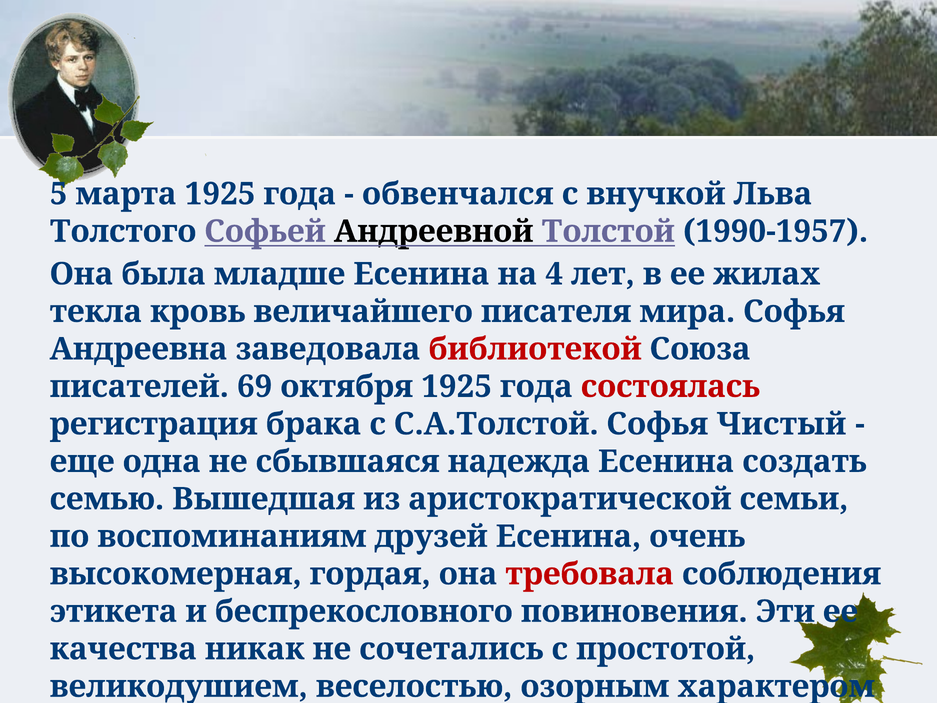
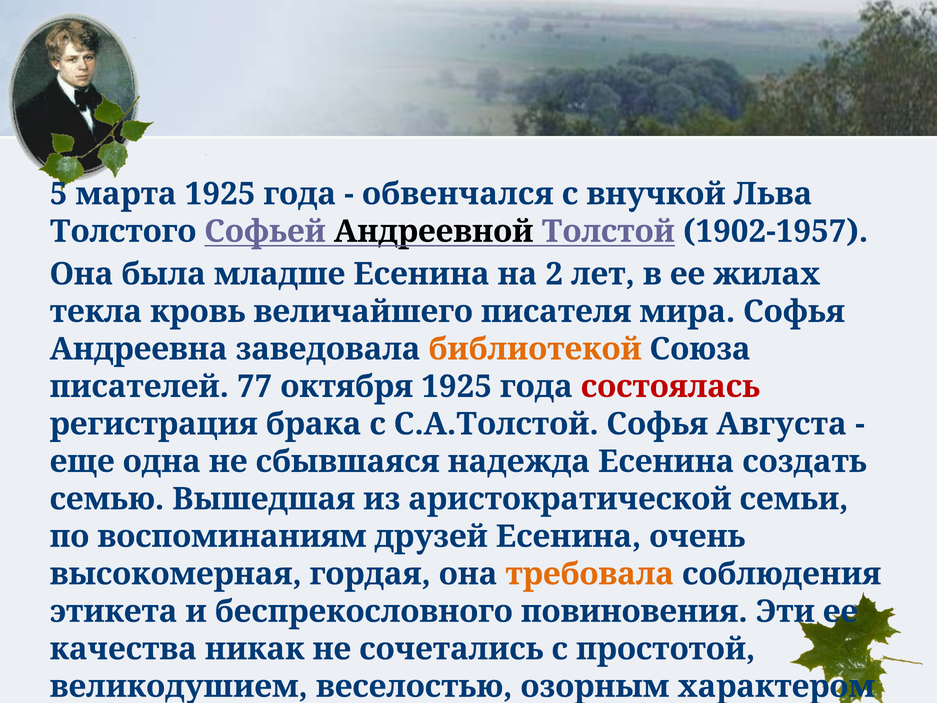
1990-1957: 1990-1957 -> 1902-1957
4: 4 -> 2
библиотекой colour: red -> orange
69: 69 -> 77
Чистый: Чистый -> Августа
требовала colour: red -> orange
